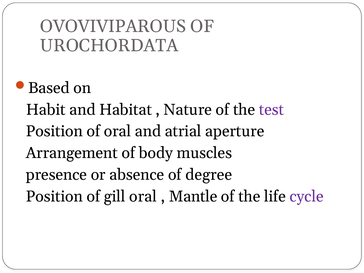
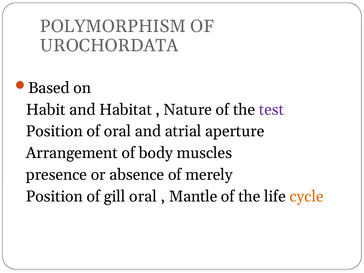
OVOVIVIPAROUS: OVOVIVIPAROUS -> POLYMORPHISM
degree: degree -> merely
cycle colour: purple -> orange
